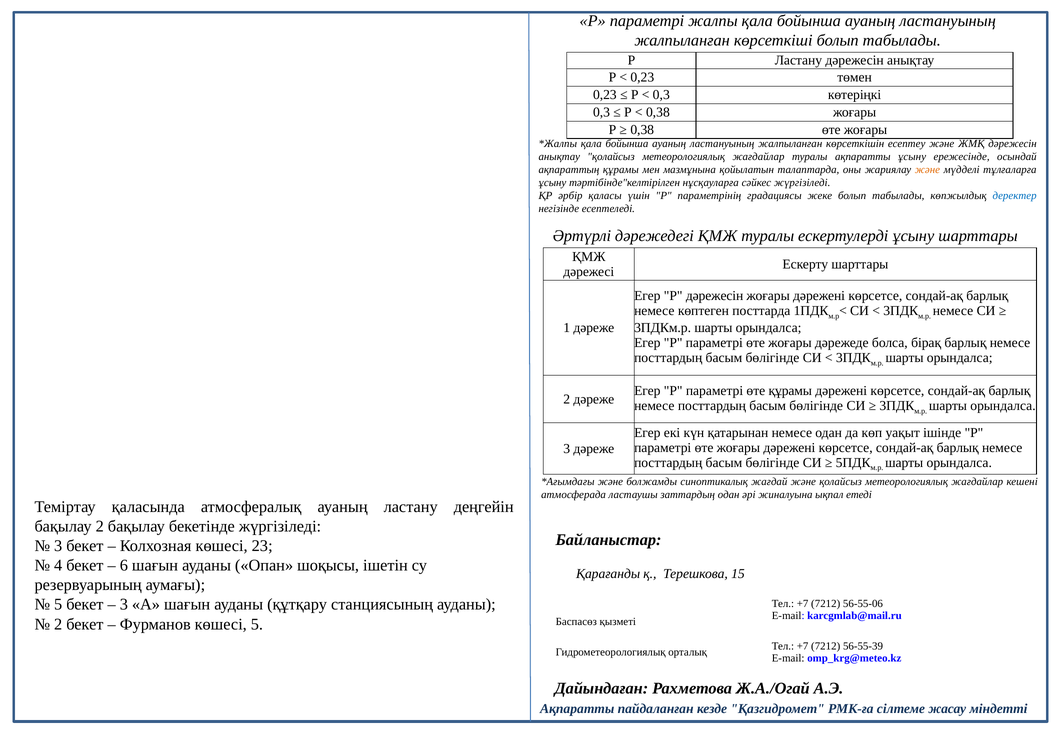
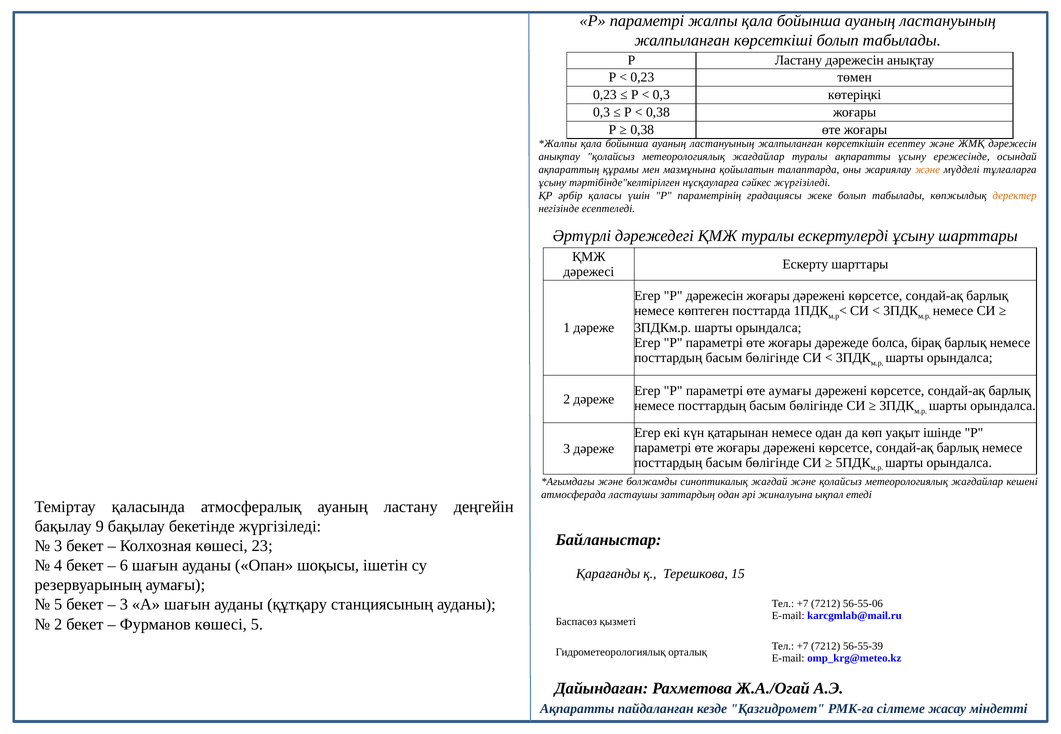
деректер colour: blue -> orange
өте құрамы: құрамы -> аумағы
бақылау 2: 2 -> 9
